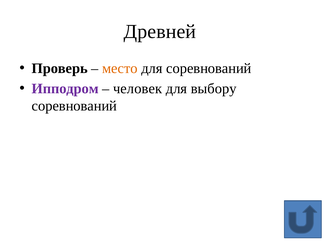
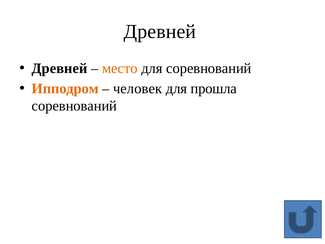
Проверь at (60, 68): Проверь -> Древней
Ипподром colour: purple -> orange
выбору: выбору -> прошла
